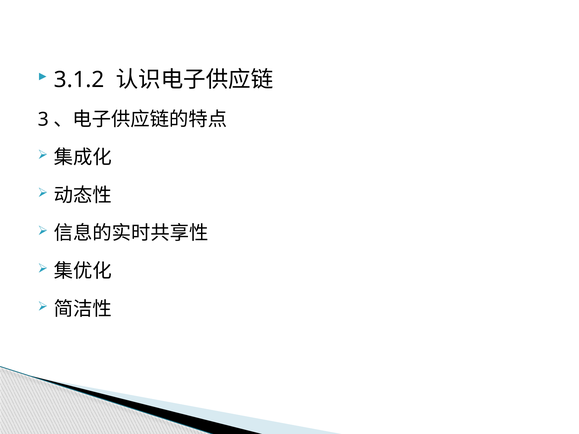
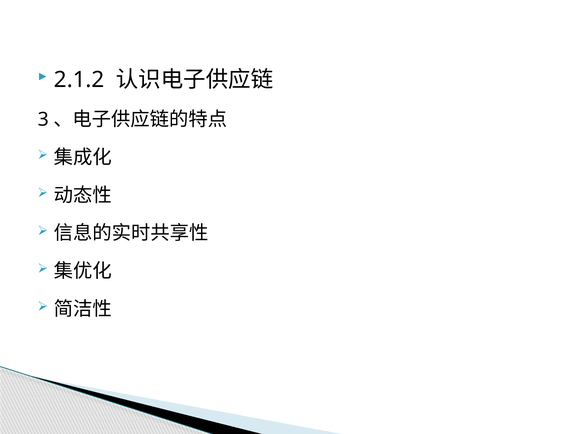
3.1.2: 3.1.2 -> 2.1.2
